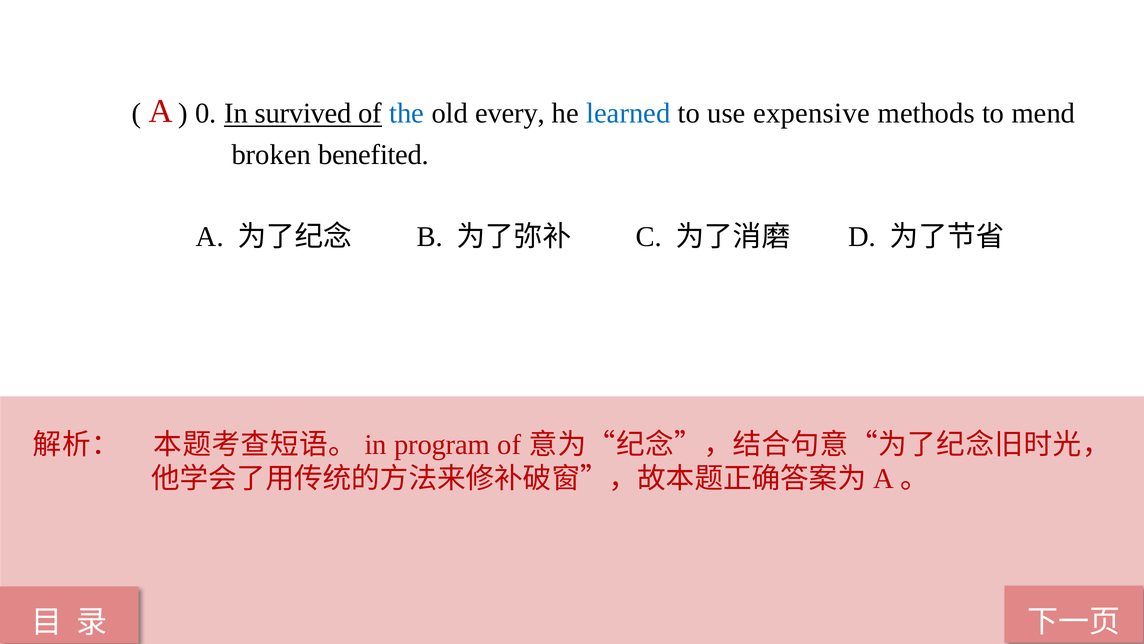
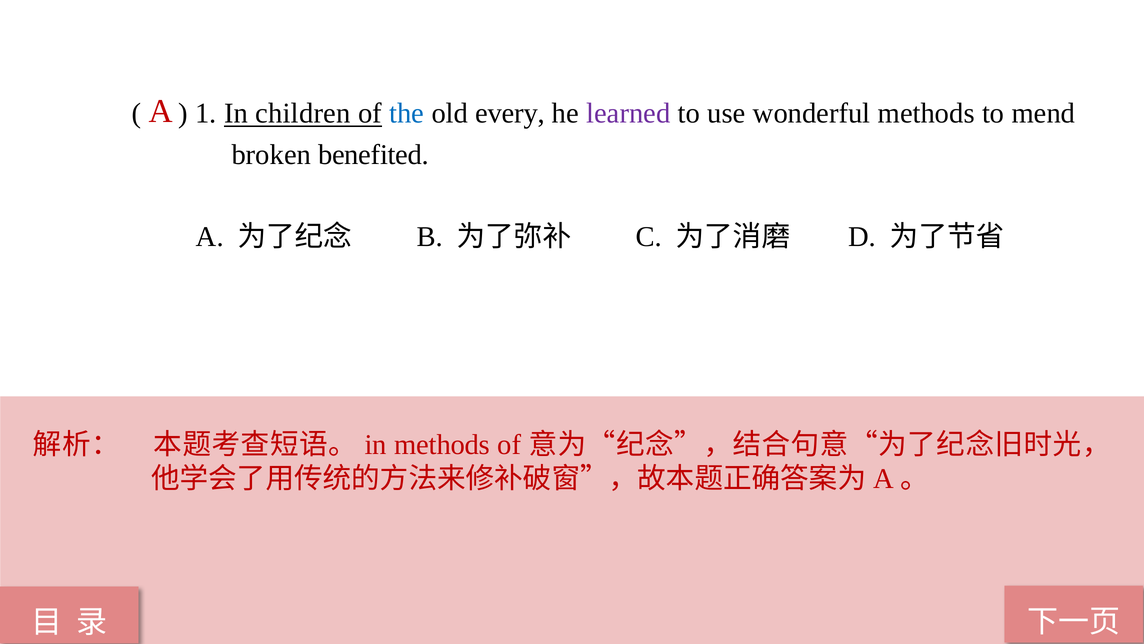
0: 0 -> 1
survived: survived -> children
learned colour: blue -> purple
expensive: expensive -> wonderful
in program: program -> methods
